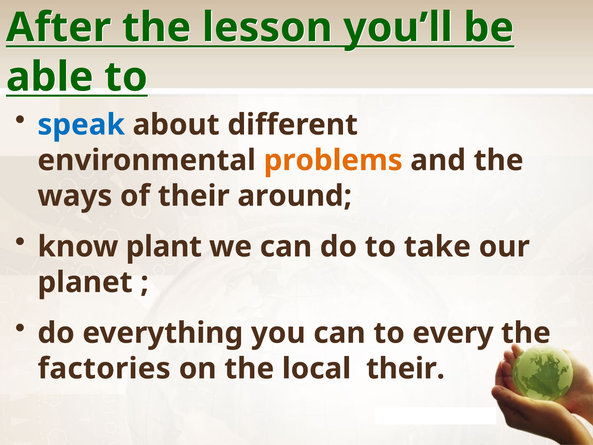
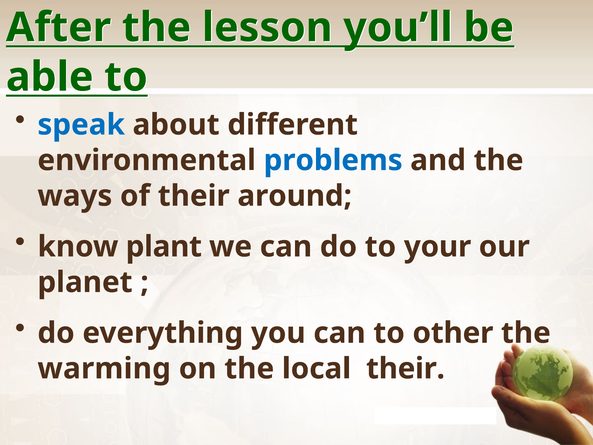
problems colour: orange -> blue
take: take -> your
every: every -> other
factories: factories -> warming
